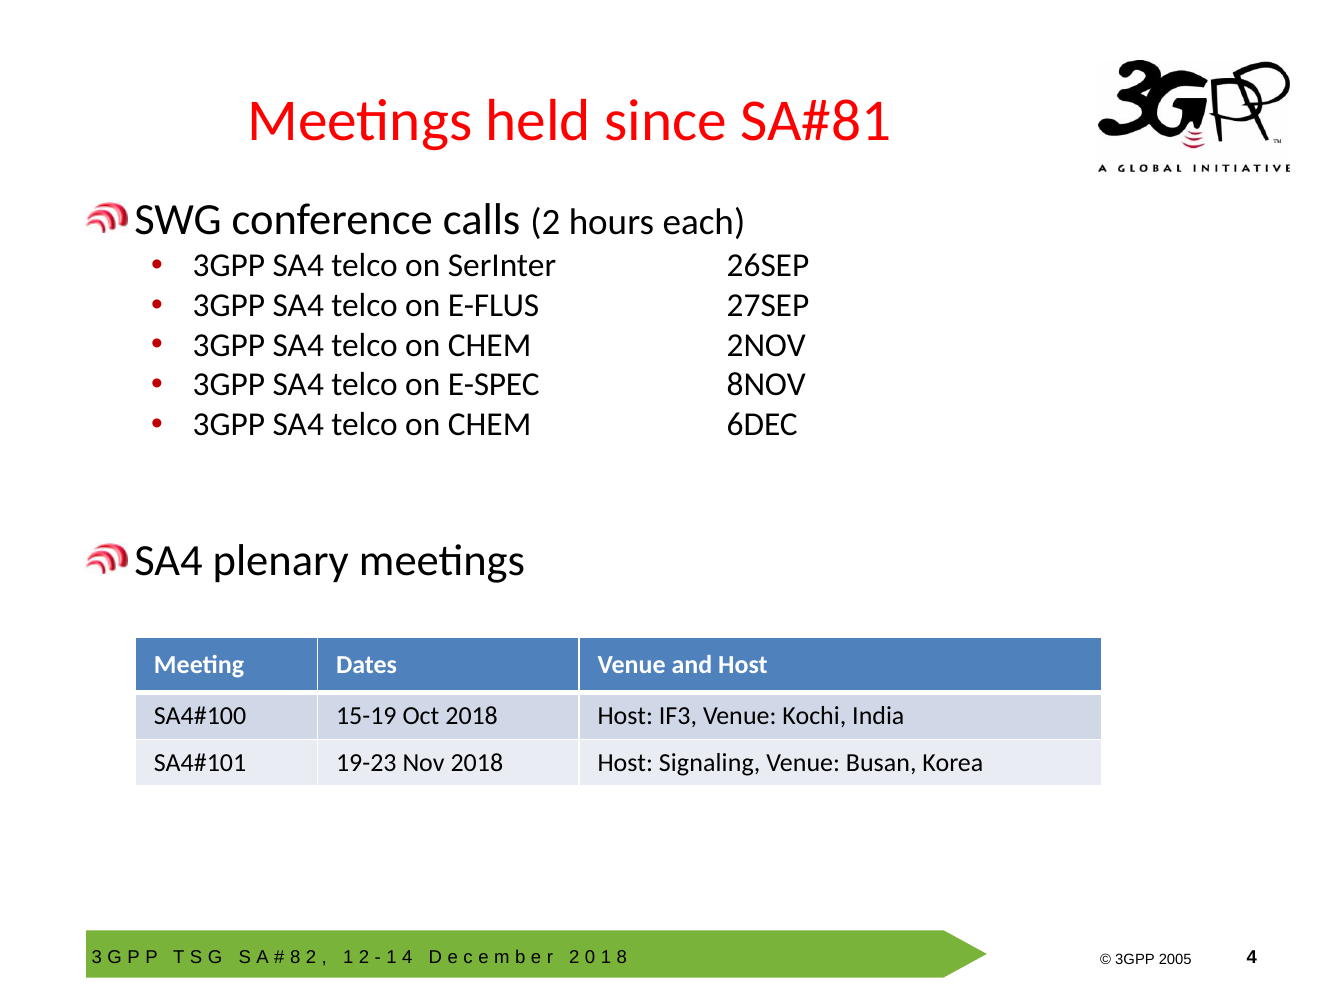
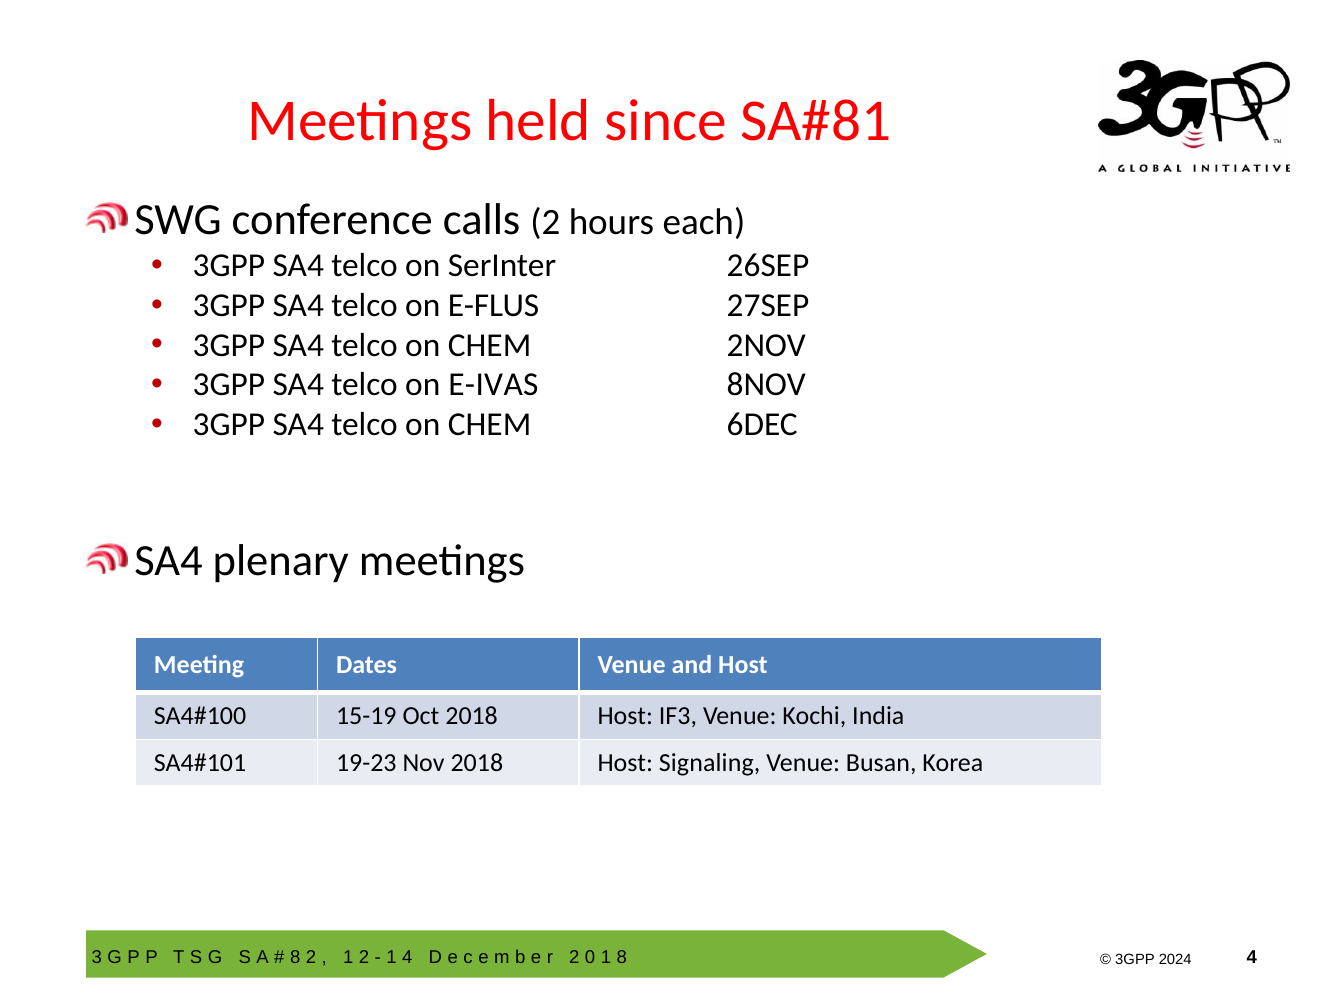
E-SPEC: E-SPEC -> E-IVAS
2005: 2005 -> 2024
